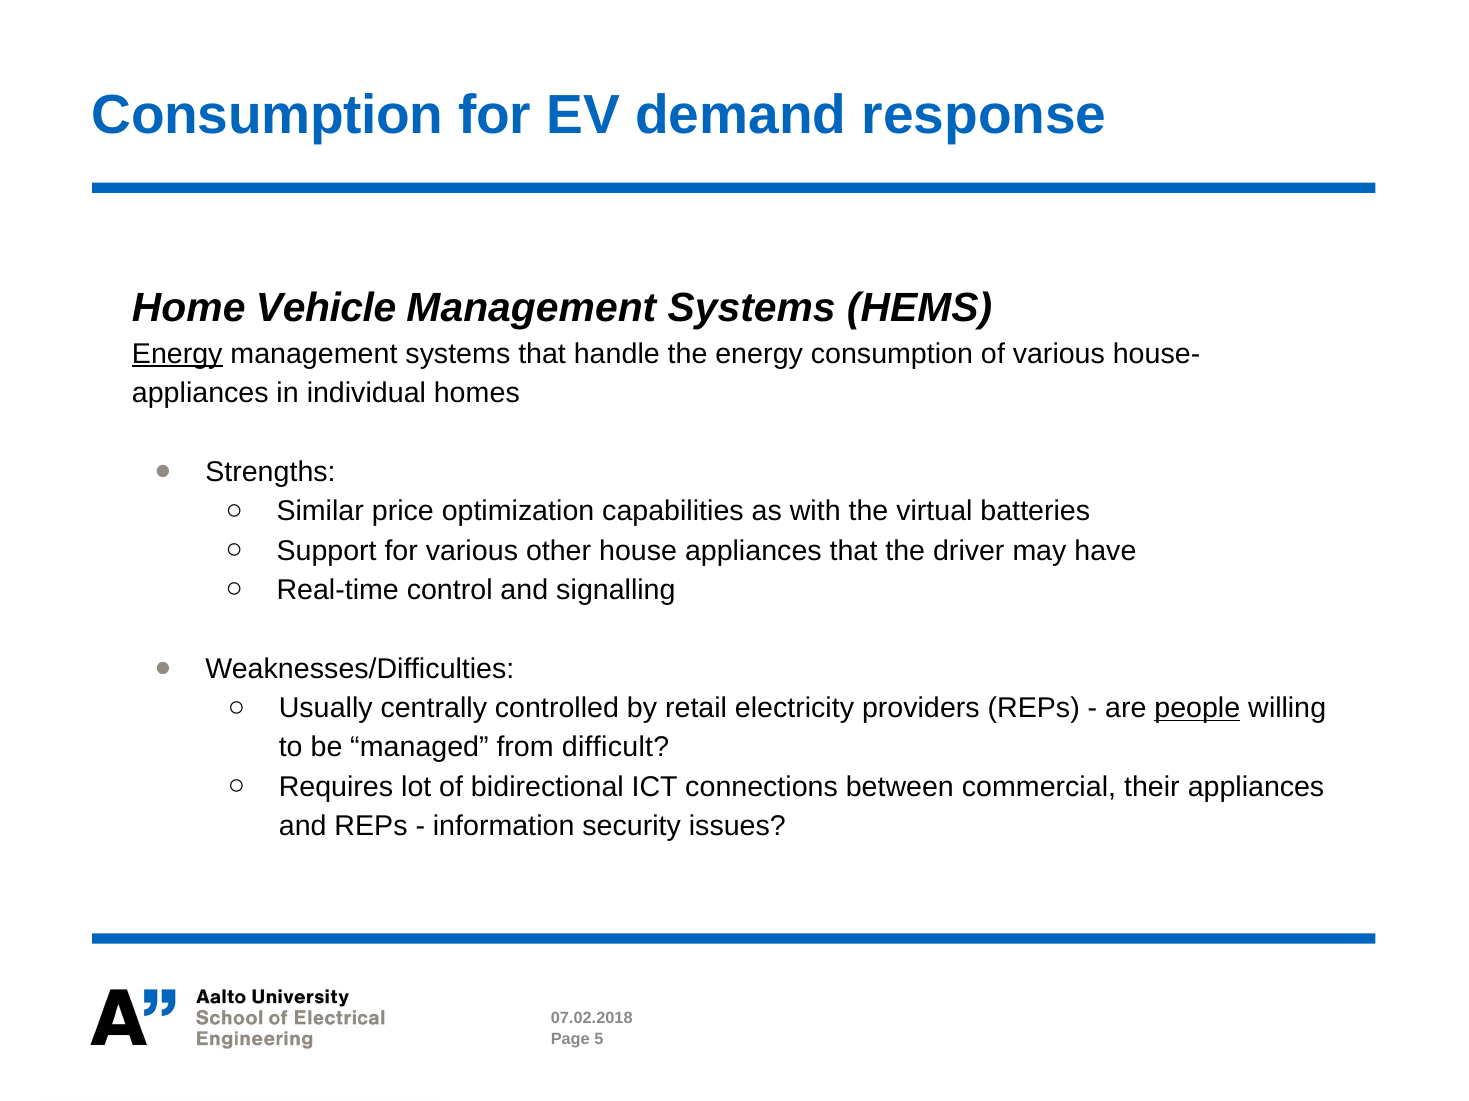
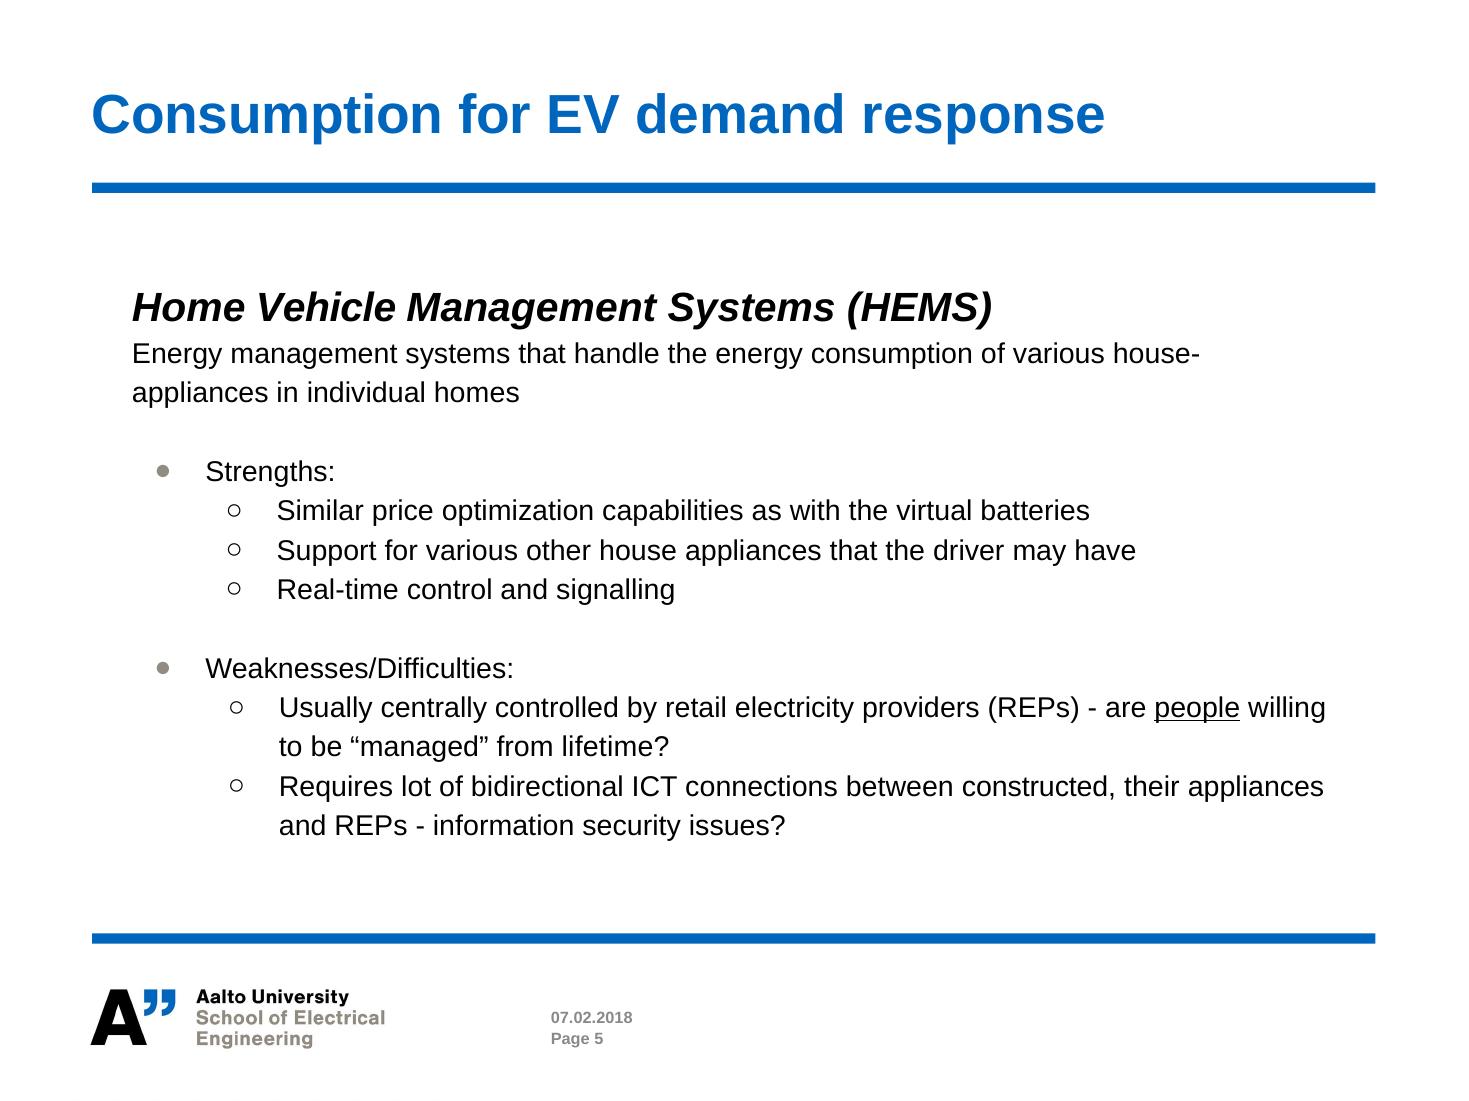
Energy at (177, 354) underline: present -> none
difficult: difficult -> lifetime
commercial: commercial -> constructed
